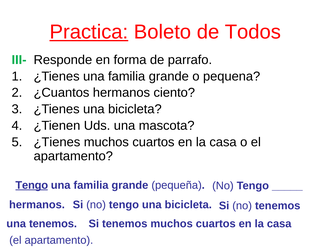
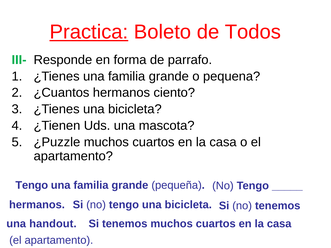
¿Tienes at (57, 142): ¿Tienes -> ¿Puzzle
Tengo at (32, 185) underline: present -> none
una tenemos: tenemos -> handout
